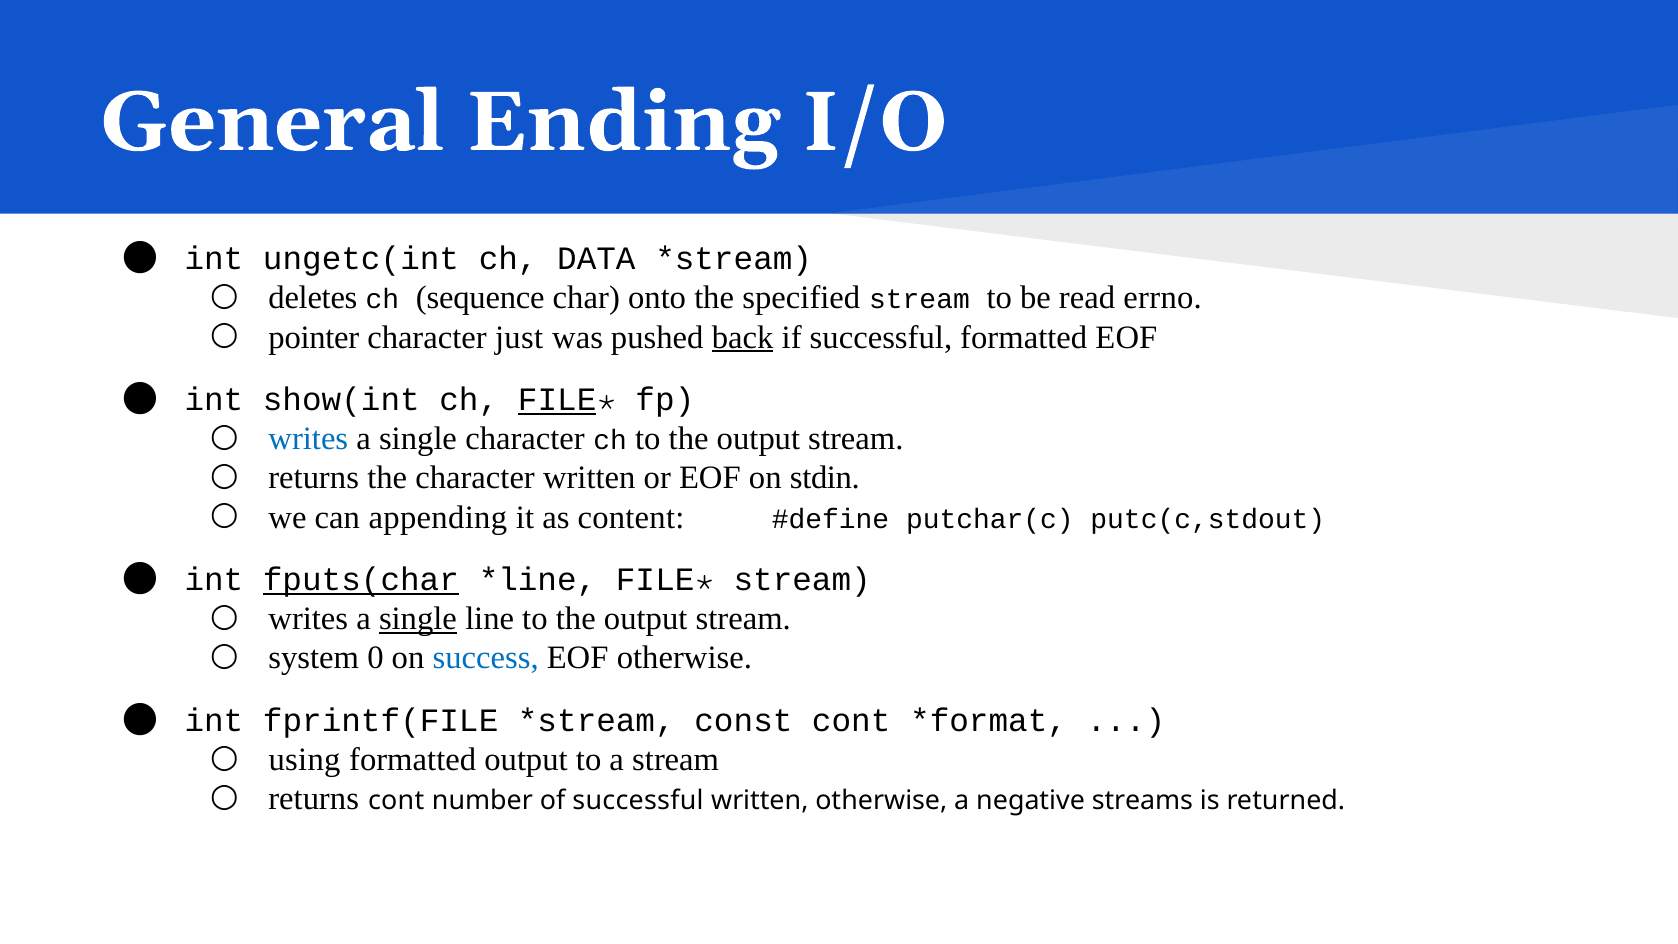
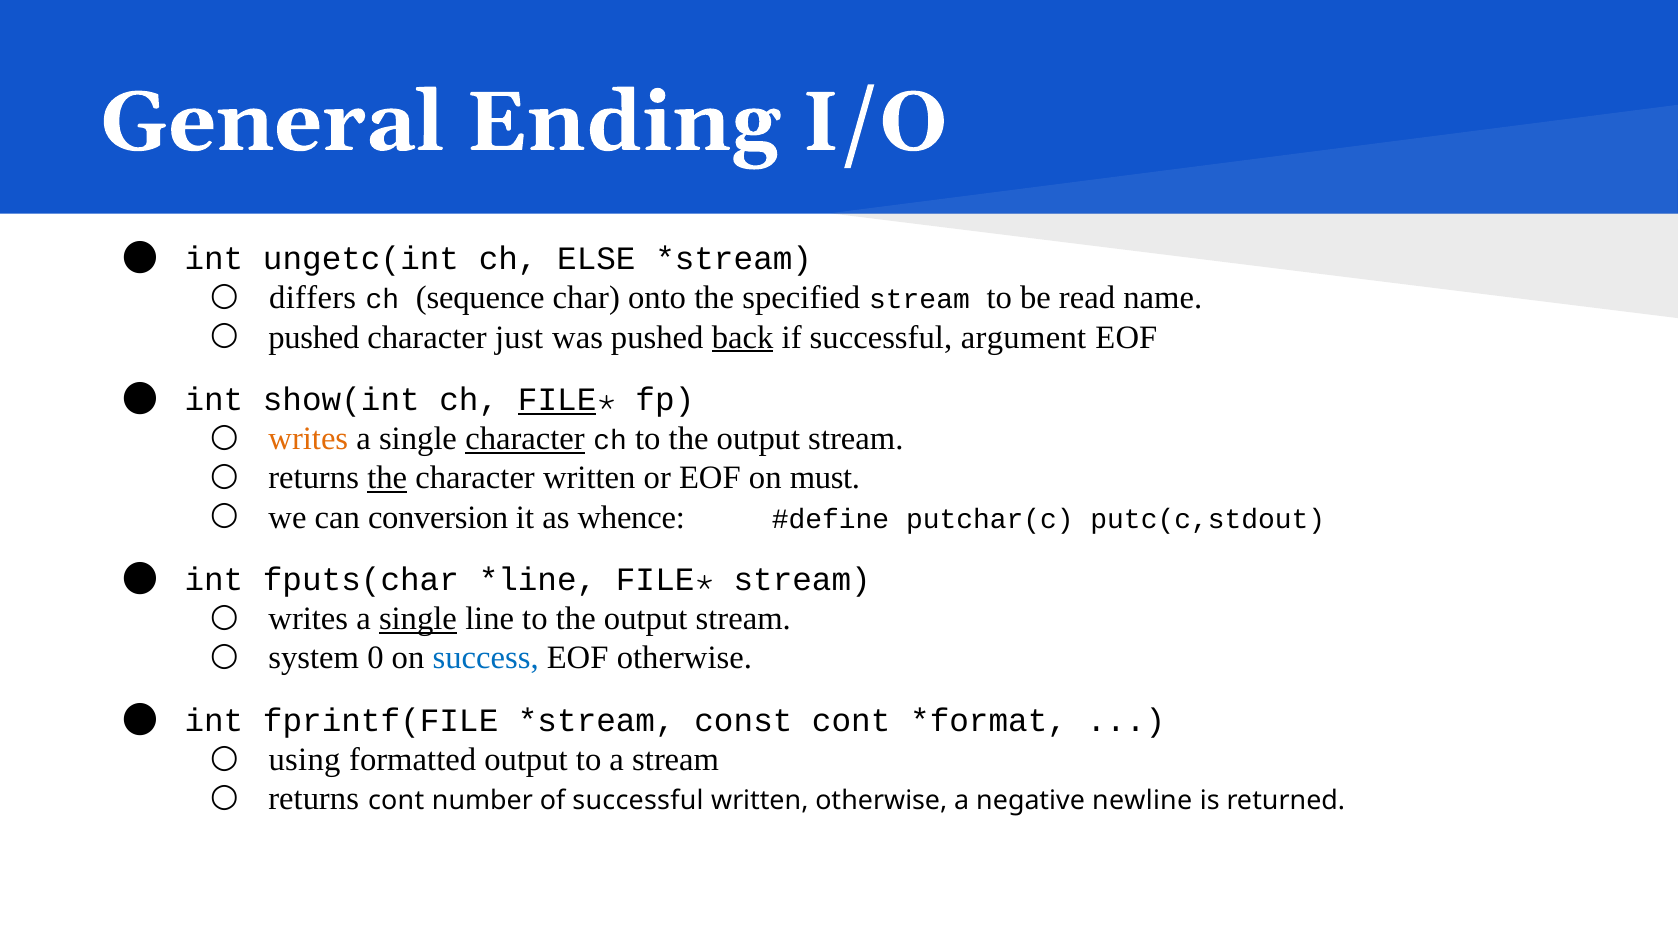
DATA: DATA -> ELSE
deletes: deletes -> differs
errno: errno -> name
pointer at (314, 337): pointer -> pushed
successful formatted: formatted -> argument
writes at (308, 439) colour: blue -> orange
character at (525, 439) underline: none -> present
the at (387, 478) underline: none -> present
stdin: stdin -> must
appending: appending -> conversion
content: content -> whence
fputs(char underline: present -> none
streams: streams -> newline
